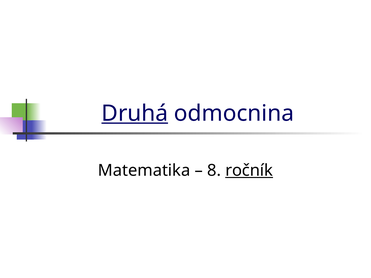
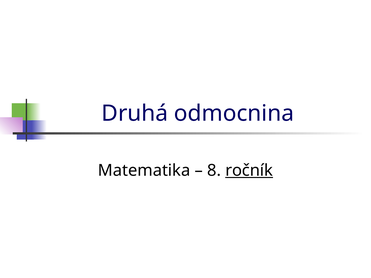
Druhá underline: present -> none
